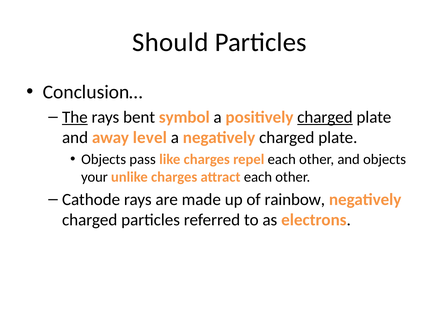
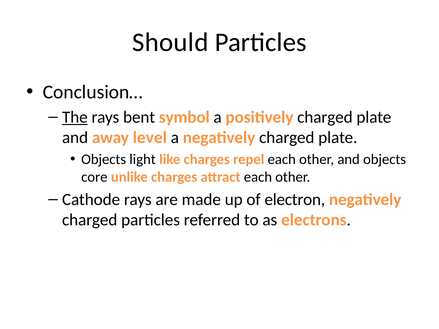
charged at (325, 117) underline: present -> none
pass: pass -> light
your: your -> core
rainbow: rainbow -> electron
